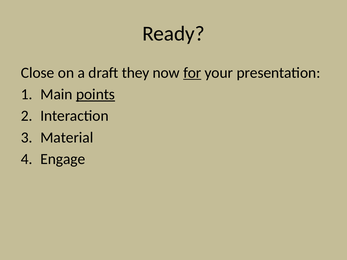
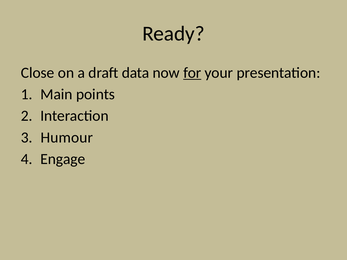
they: they -> data
points underline: present -> none
Material: Material -> Humour
